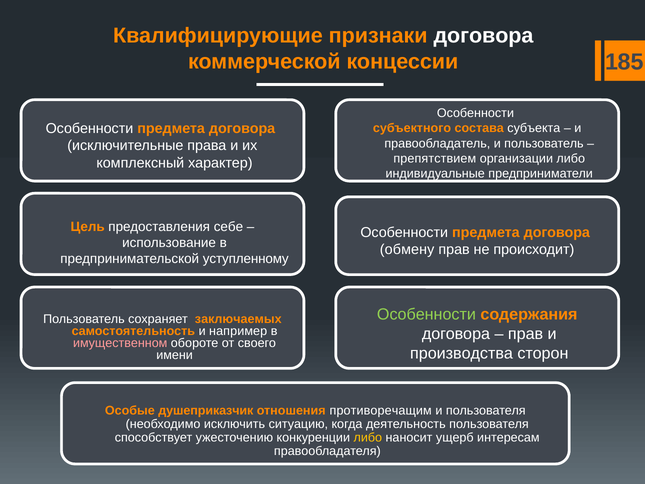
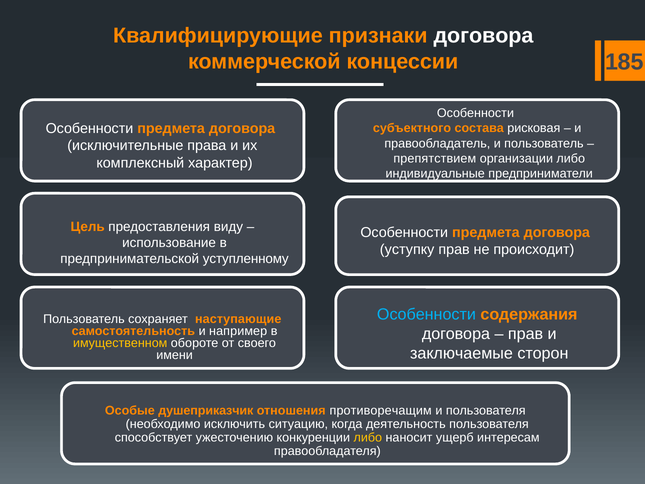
субъекта: субъекта -> рисковая
себе: себе -> виду
обмену: обмену -> уступку
Особенности at (426, 315) colour: light green -> light blue
заключаемых: заключаемых -> наступающие
имущественном colour: pink -> yellow
производства: производства -> заключаемые
